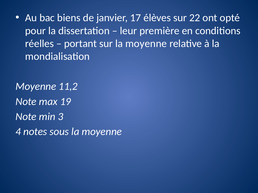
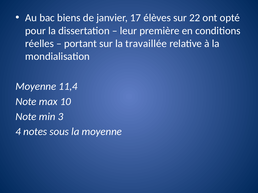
sur la moyenne: moyenne -> travaillée
11,2: 11,2 -> 11,4
19: 19 -> 10
